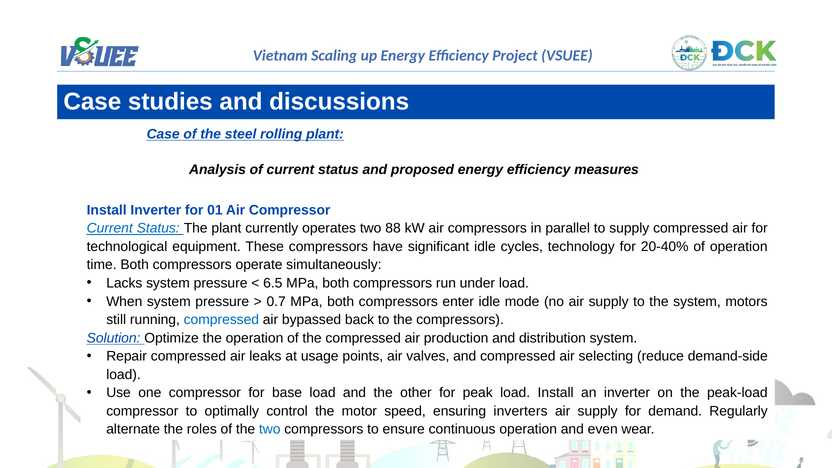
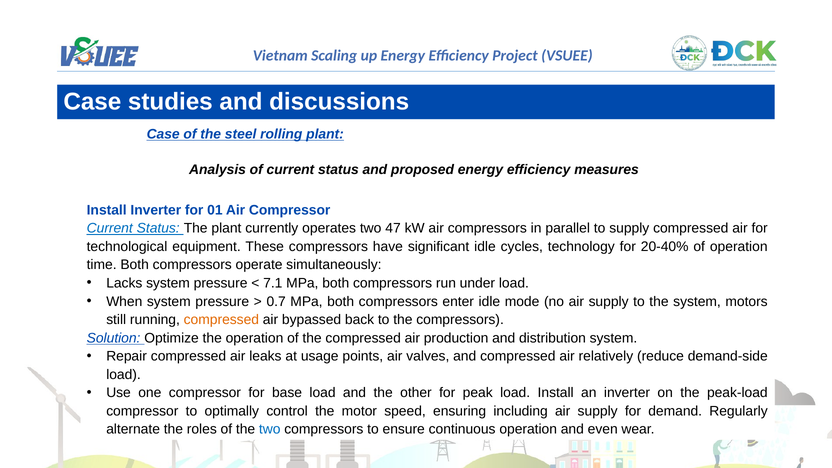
88: 88 -> 47
6.5: 6.5 -> 7.1
compressed at (221, 320) colour: blue -> orange
selecting: selecting -> relatively
inverters: inverters -> including
